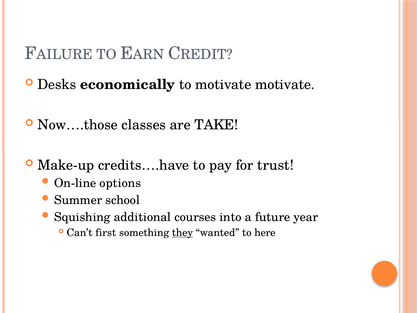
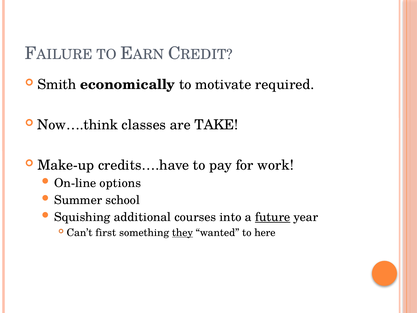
Desks: Desks -> Smith
motivate motivate: motivate -> required
Now….those: Now….those -> Now….think
trust: trust -> work
future underline: none -> present
